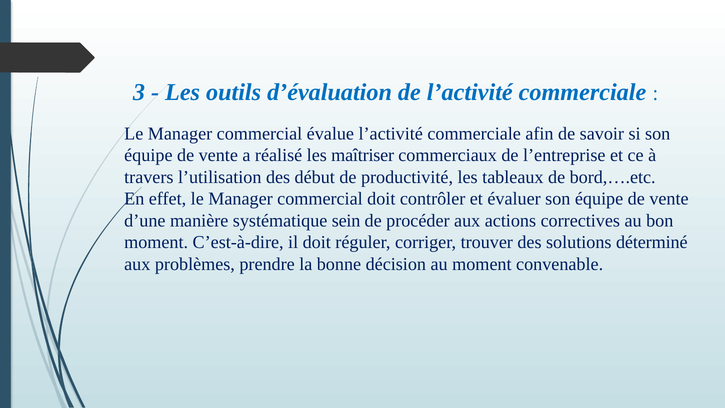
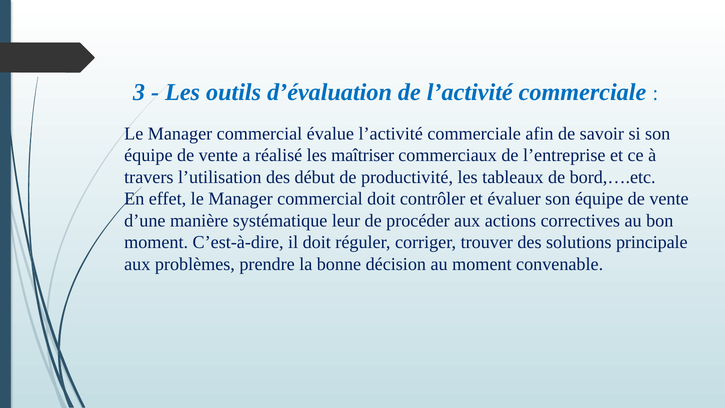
sein: sein -> leur
déterminé: déterminé -> principale
